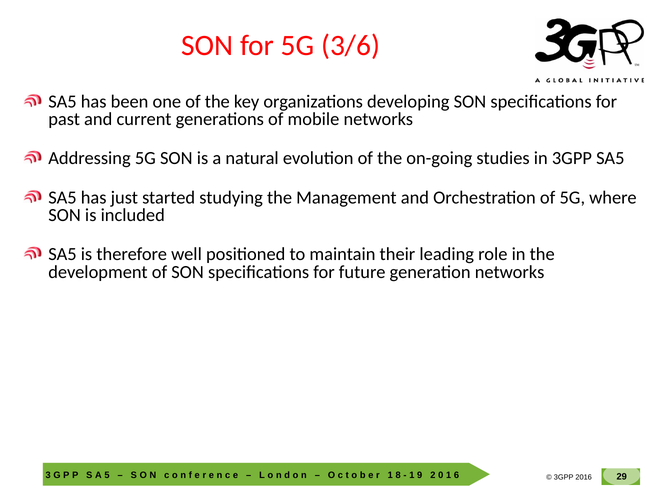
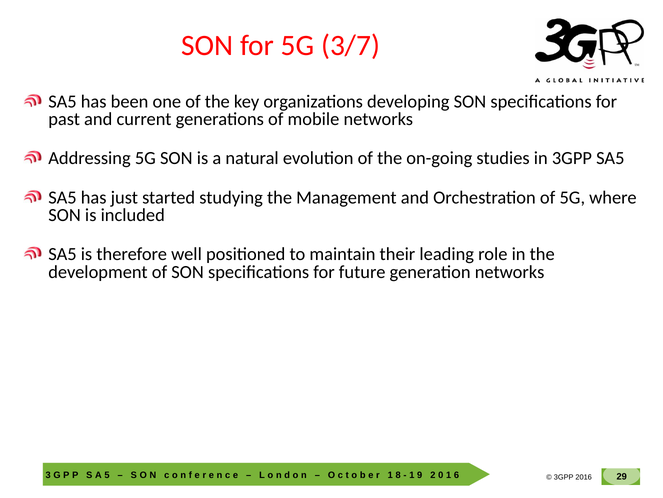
3/6: 3/6 -> 3/7
